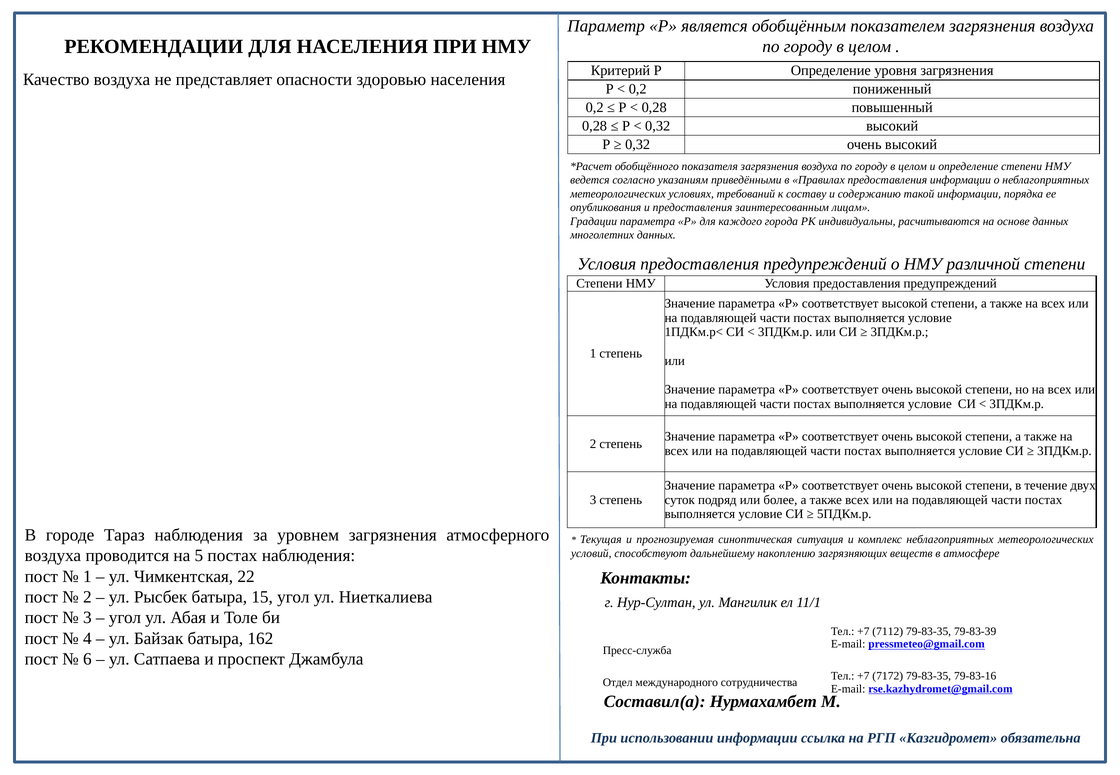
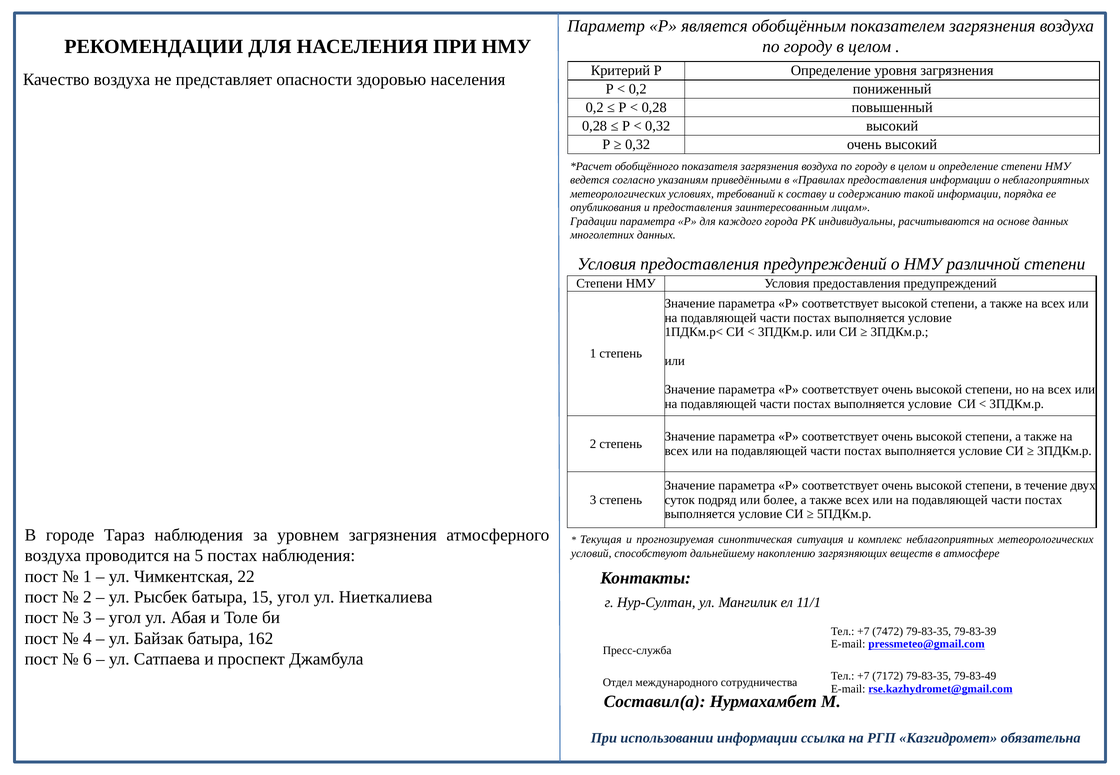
7112: 7112 -> 7472
79-83-16: 79-83-16 -> 79-83-49
